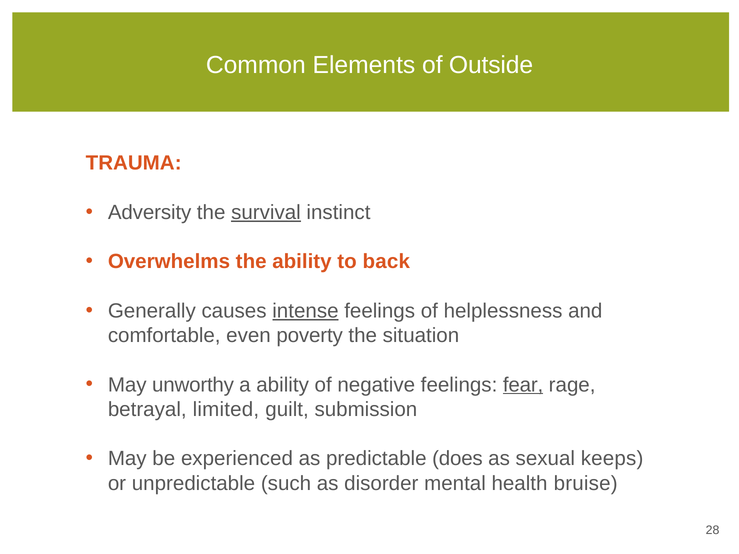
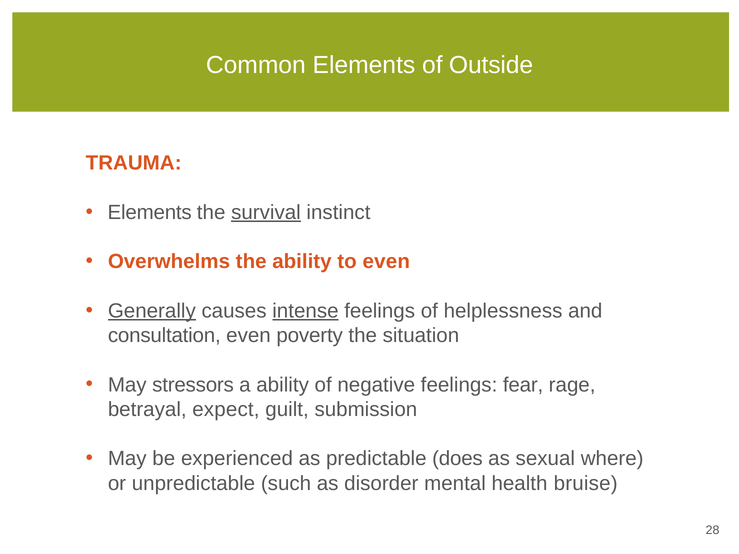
Adversity at (150, 213): Adversity -> Elements
to back: back -> even
Generally underline: none -> present
comfortable: comfortable -> consultation
unworthy: unworthy -> stressors
fear underline: present -> none
limited: limited -> expect
keeps: keeps -> where
